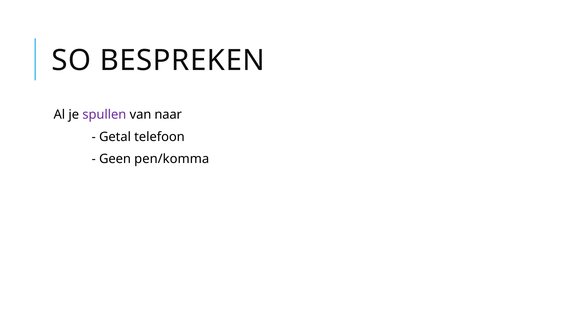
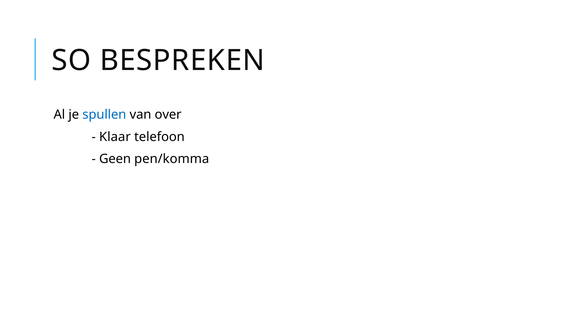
spullen colour: purple -> blue
naar: naar -> over
Getal: Getal -> Klaar
